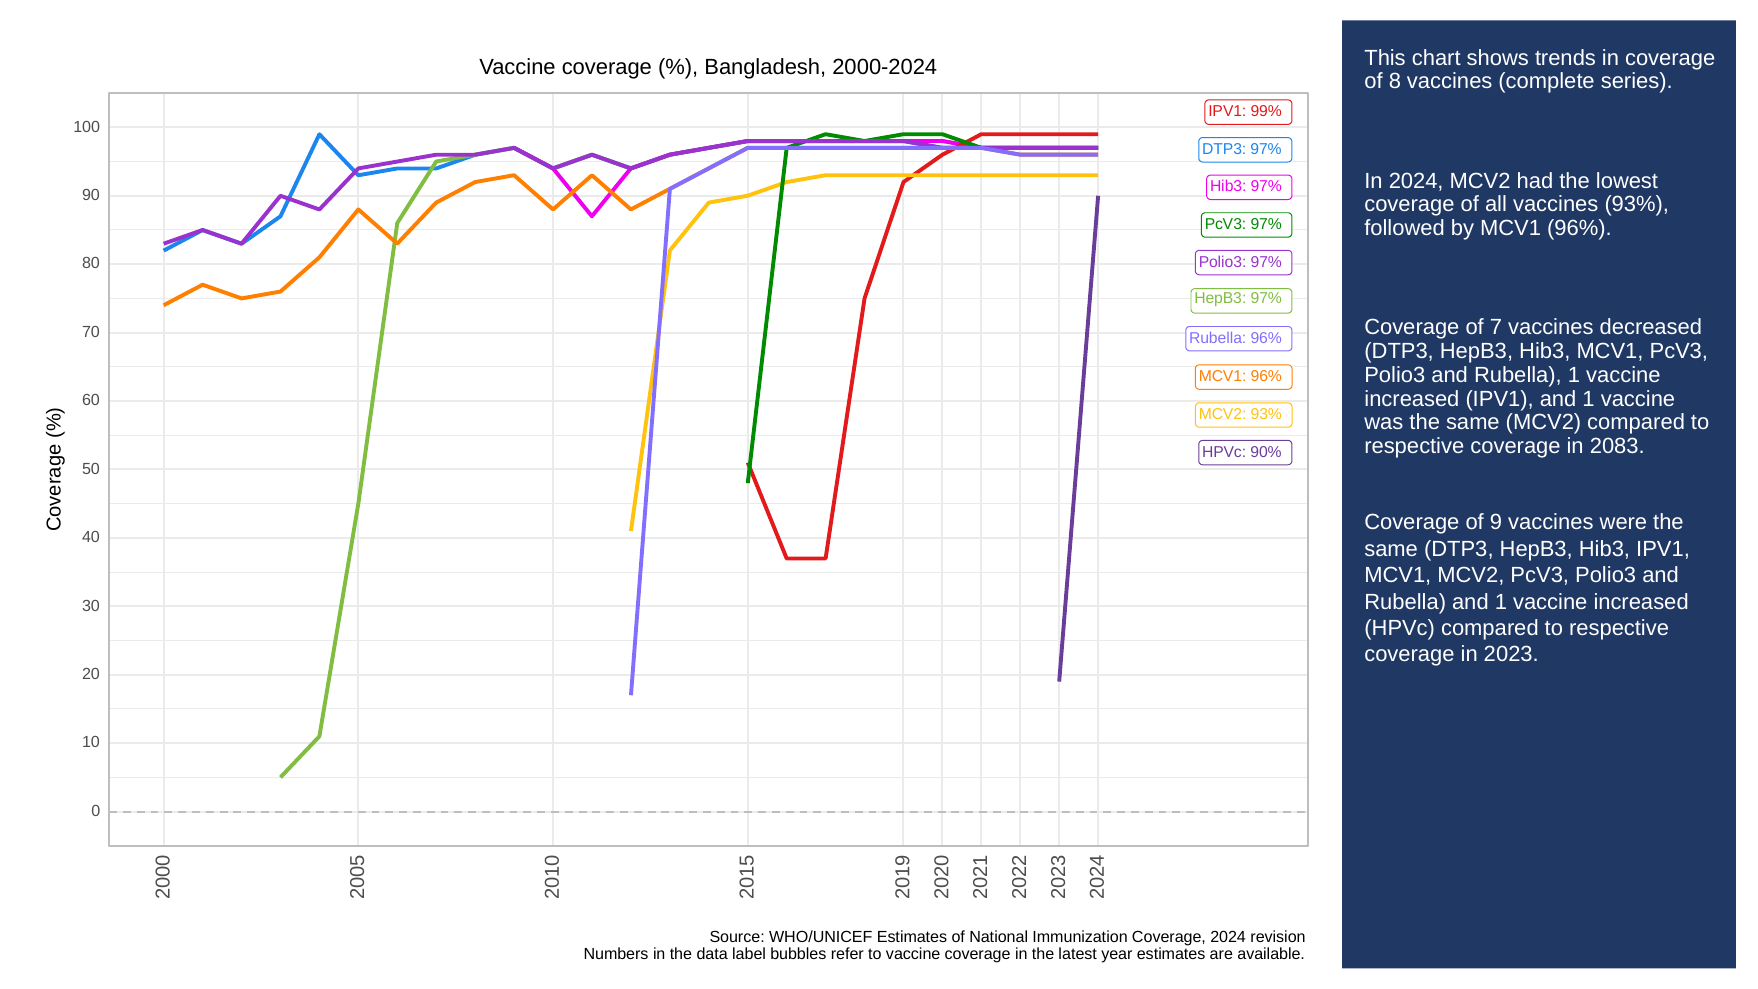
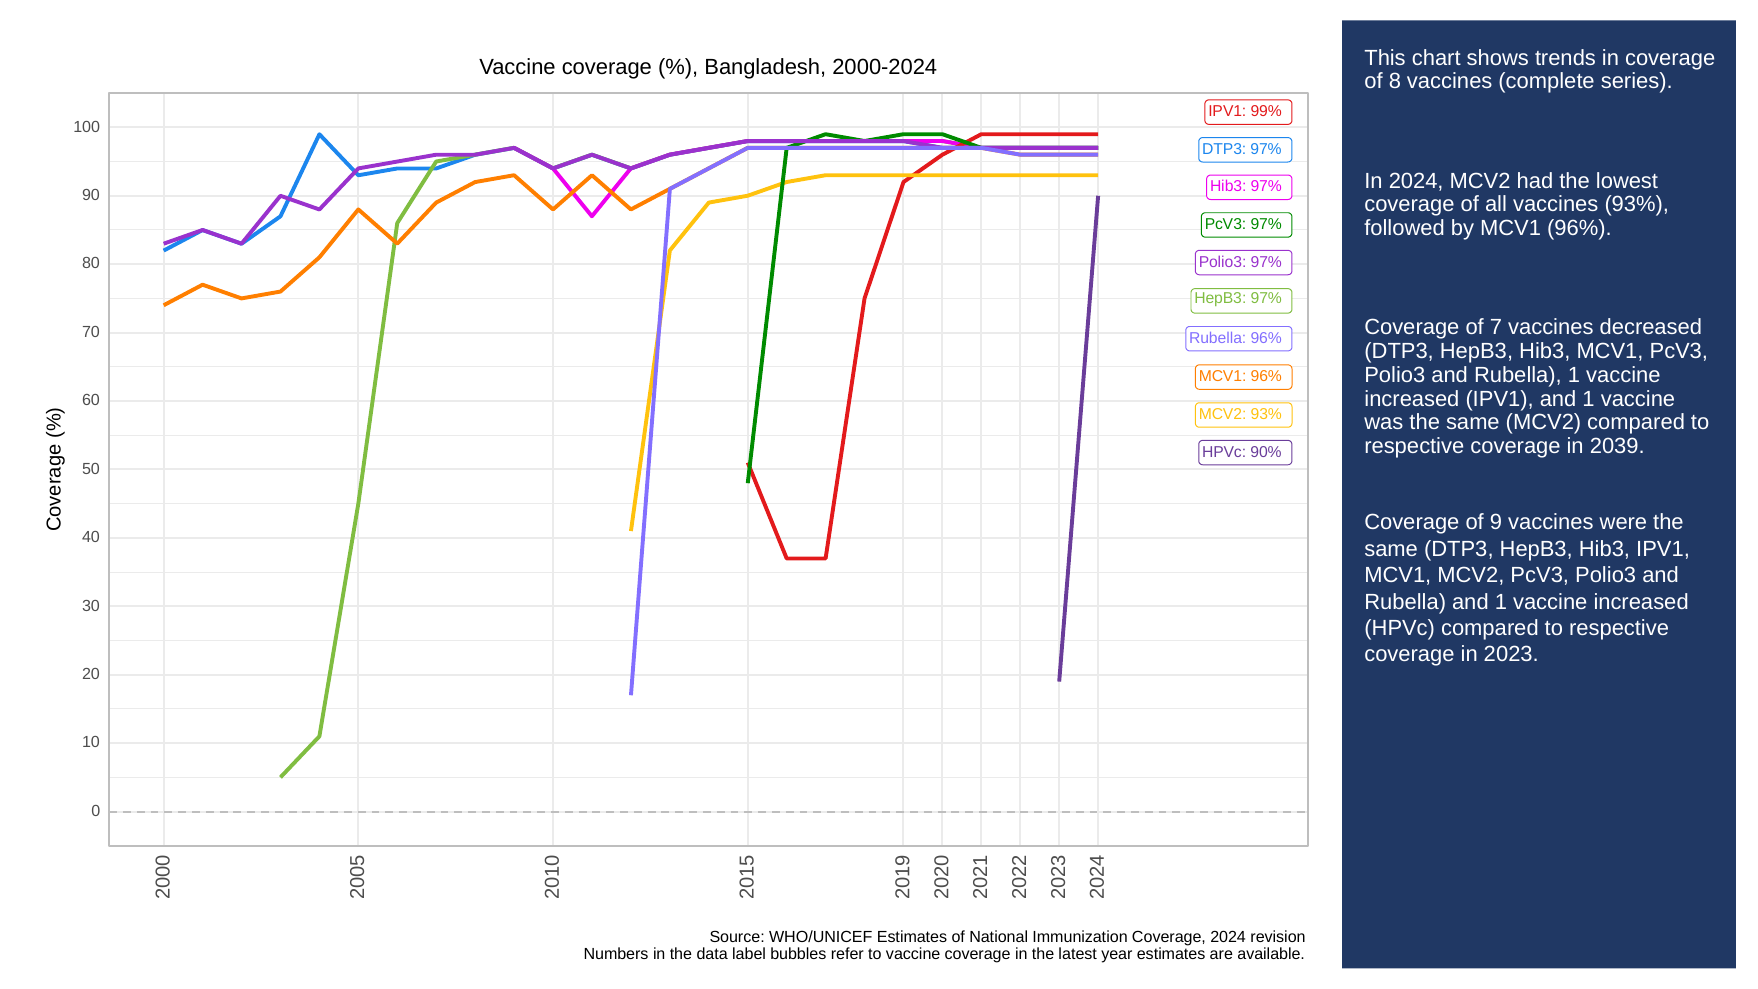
2083: 2083 -> 2039
